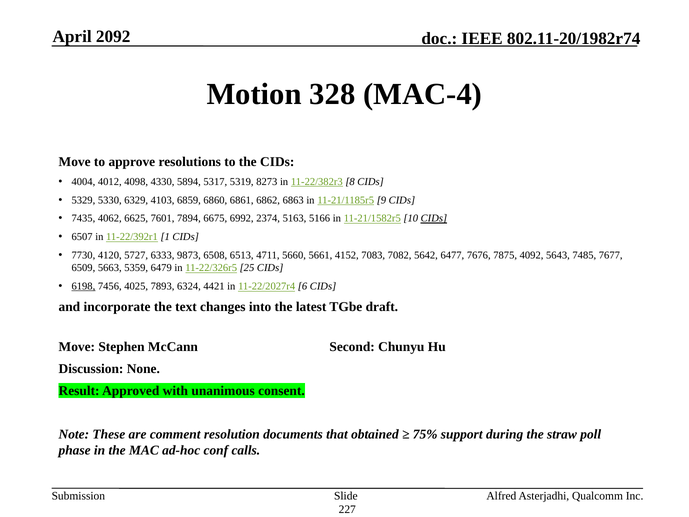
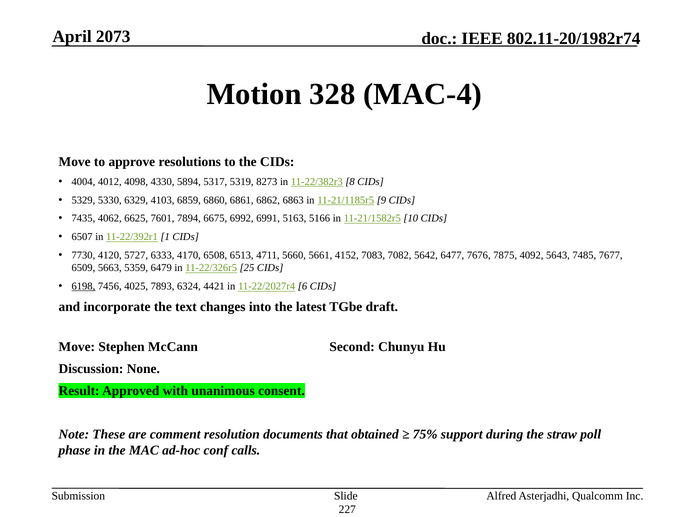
2092: 2092 -> 2073
2374: 2374 -> 6991
CIDs at (434, 218) underline: present -> none
9873: 9873 -> 4170
